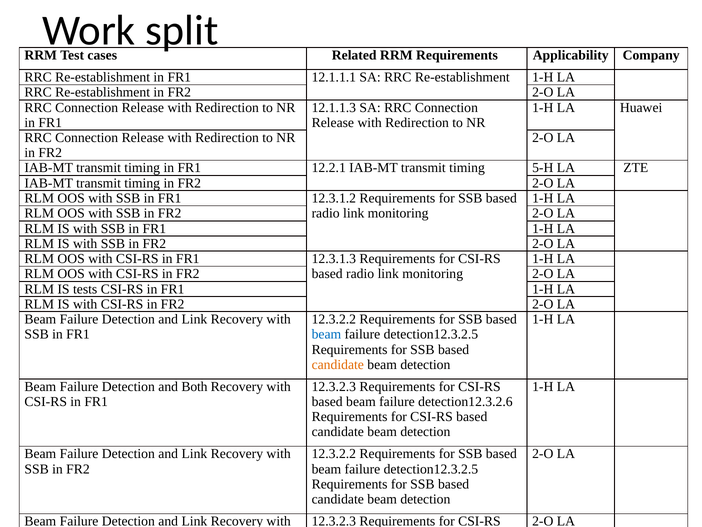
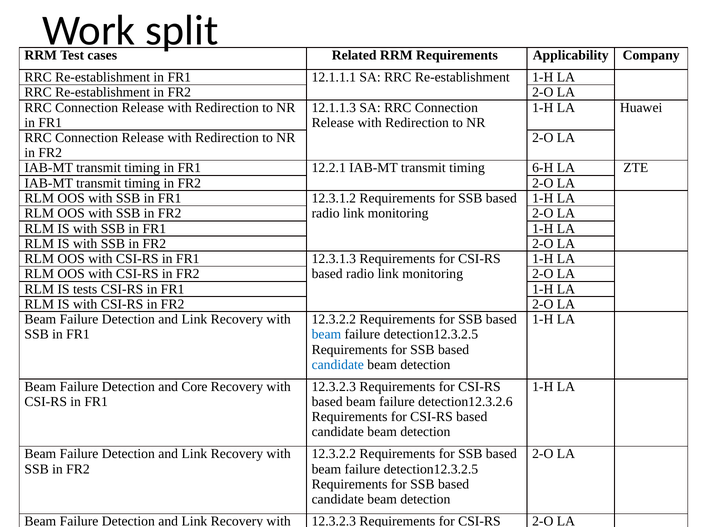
5-H: 5-H -> 6-H
candidate at (338, 364) colour: orange -> blue
Both: Both -> Core
